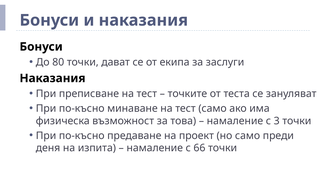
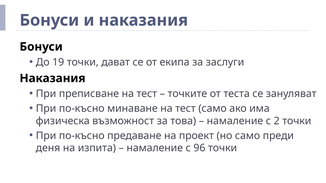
80: 80 -> 19
3: 3 -> 2
66: 66 -> 96
